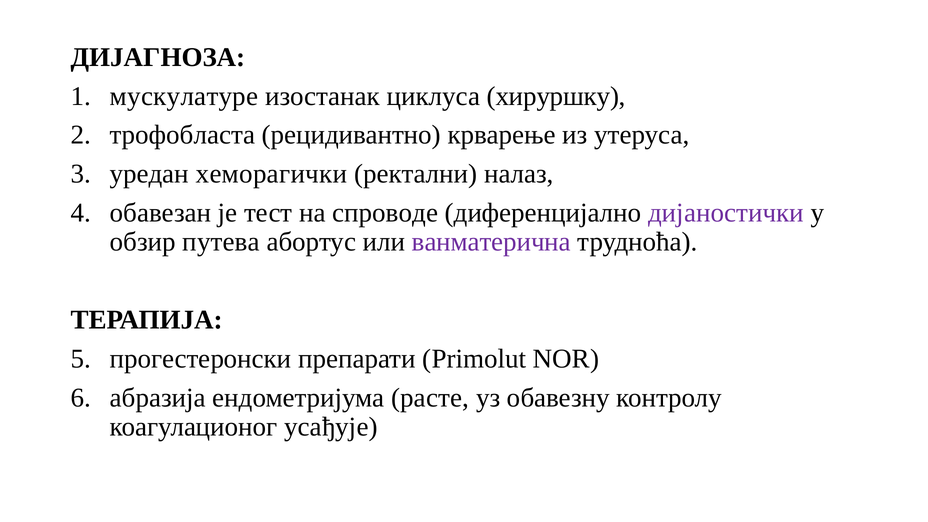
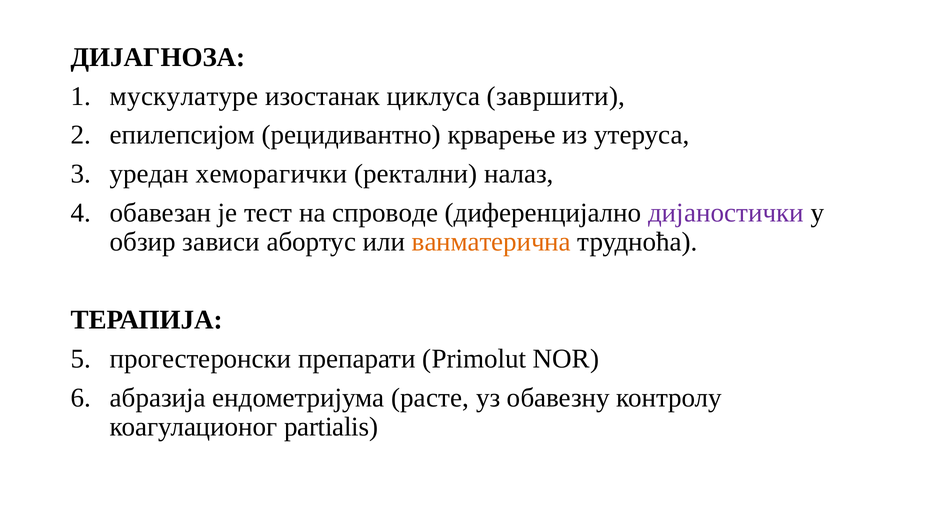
хируршку: хируршку -> завршити
трофобласта: трофобласта -> епилепсијом
путева: путева -> зависи
ванматерична colour: purple -> orange
усађује: усађује -> partialis
